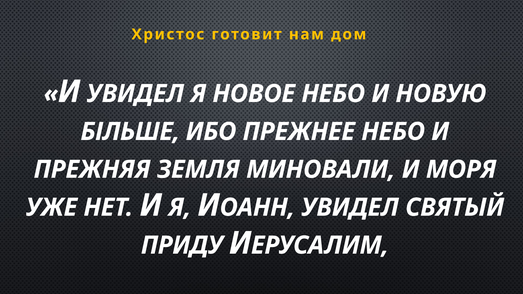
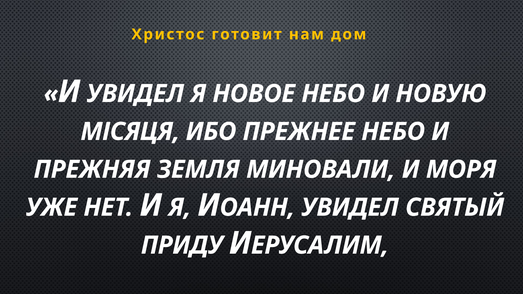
БІЛЬШЕ: БІЛЬШЕ -> МІСЯЦЯ
